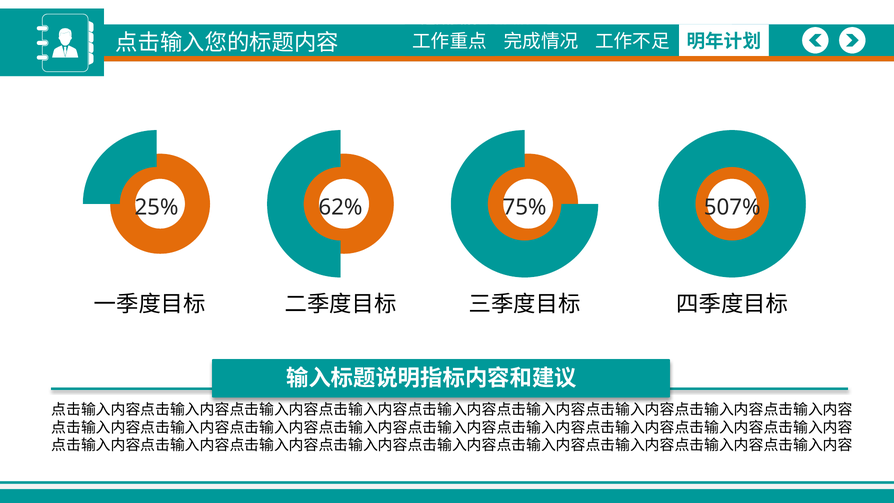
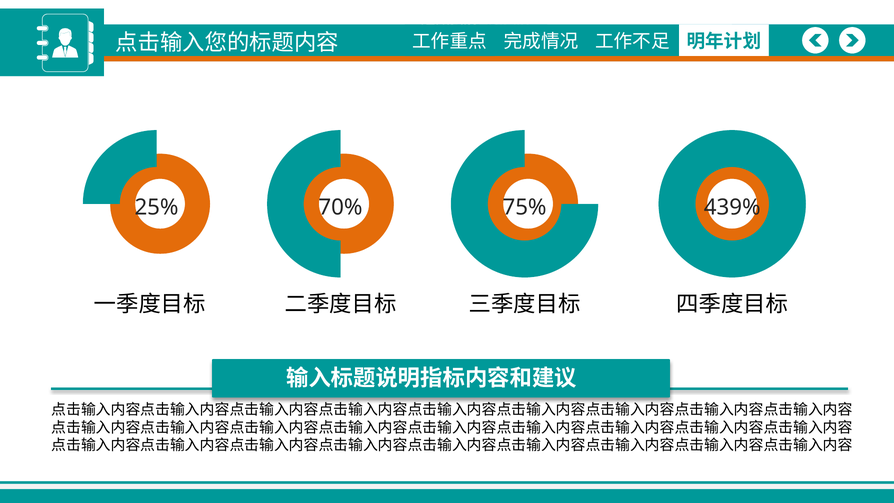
62%: 62% -> 70%
507%: 507% -> 439%
